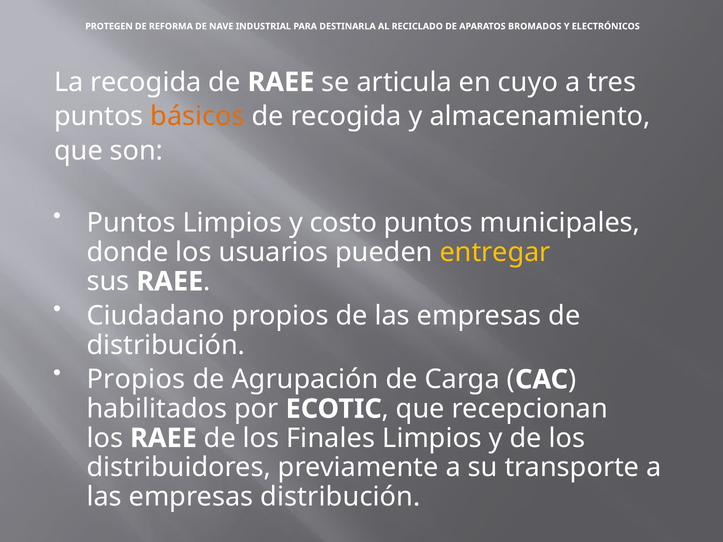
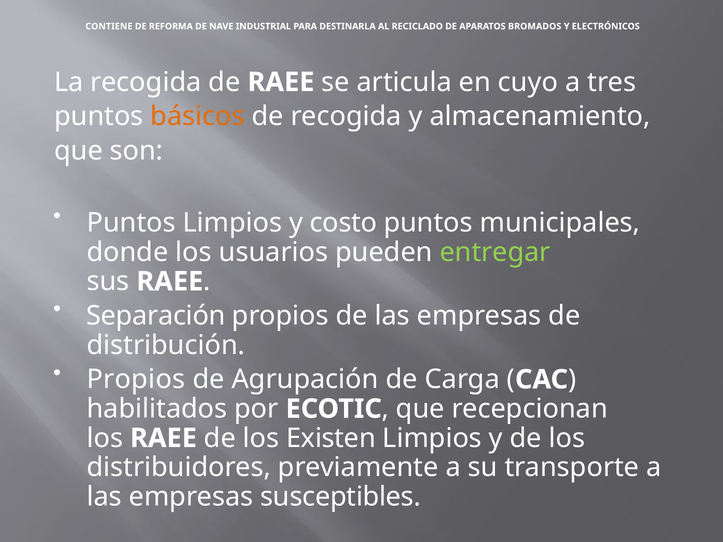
PROTEGEN: PROTEGEN -> CONTIENE
entregar colour: yellow -> light green
Ciudadano: Ciudadano -> Separación
Finales: Finales -> Existen
empresas distribución: distribución -> susceptibles
